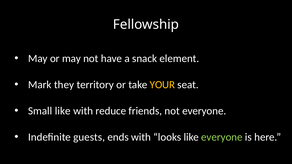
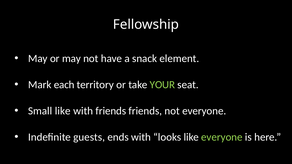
they: they -> each
YOUR colour: yellow -> light green
with reduce: reduce -> friends
